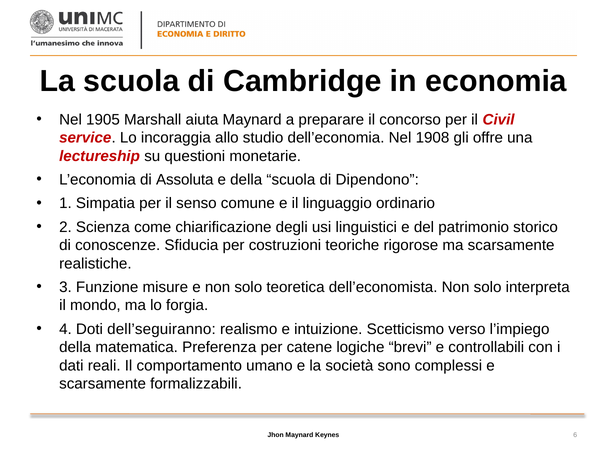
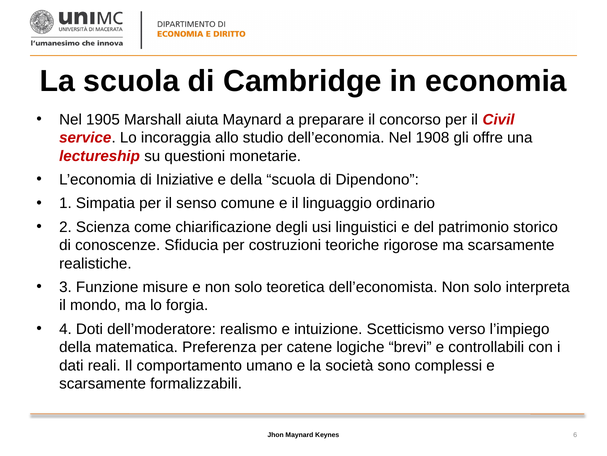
Assoluta: Assoluta -> Iniziative
dell’seguiranno: dell’seguiranno -> dell’moderatore
